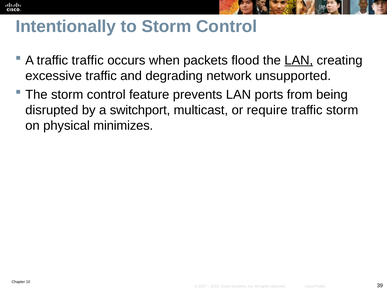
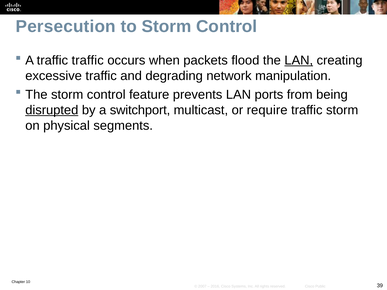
Intentionally: Intentionally -> Persecution
unsupported: unsupported -> manipulation
disrupted underline: none -> present
minimizes: minimizes -> segments
